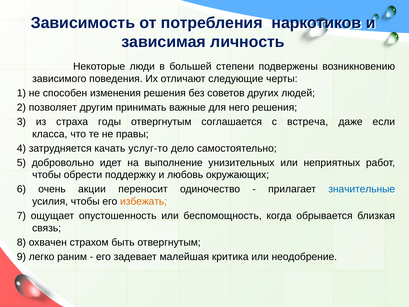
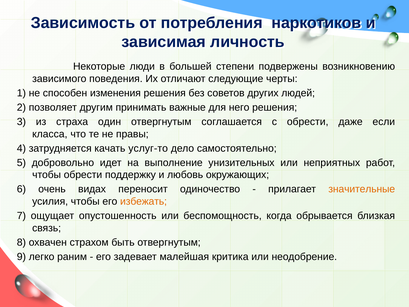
годы: годы -> один
с встреча: встреча -> обрести
акции: акции -> видах
значительные colour: blue -> orange
